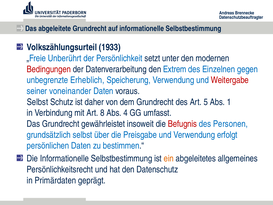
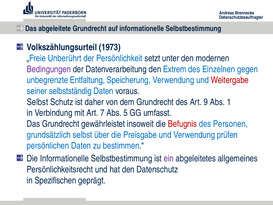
1933: 1933 -> 1973
Bedingungen colour: red -> purple
Erheblich: Erheblich -> Entfaltung
voneinander: voneinander -> selbstständig
5: 5 -> 9
8: 8 -> 7
4: 4 -> 5
erfolgt: erfolgt -> prüfen
ein colour: orange -> purple
Primärdaten: Primärdaten -> Spezifischen
